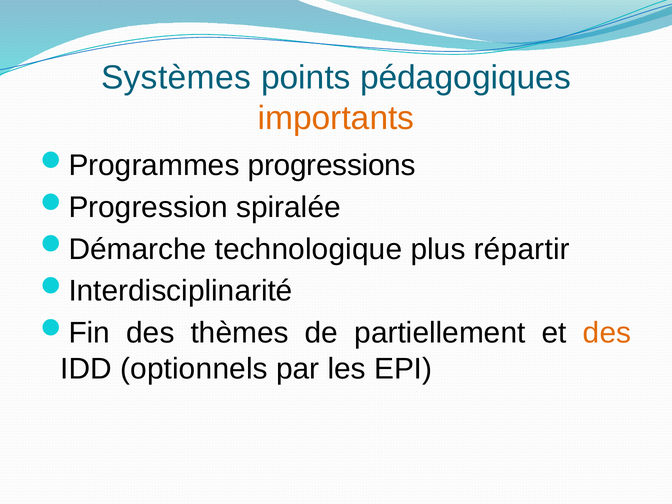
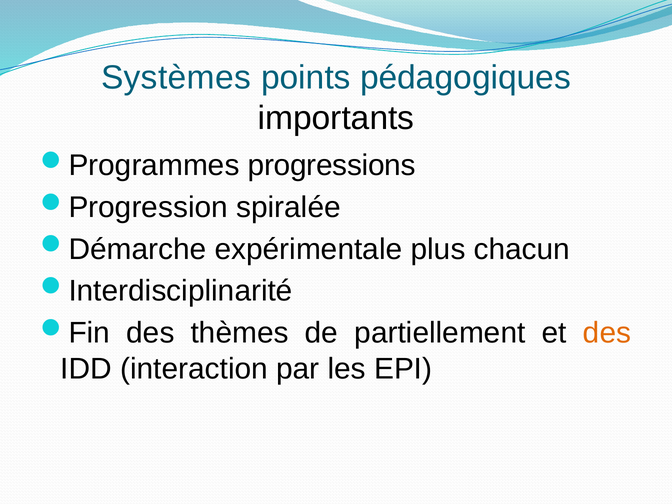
importants colour: orange -> black
technologique: technologique -> expérimentale
répartir: répartir -> chacun
optionnels: optionnels -> interaction
